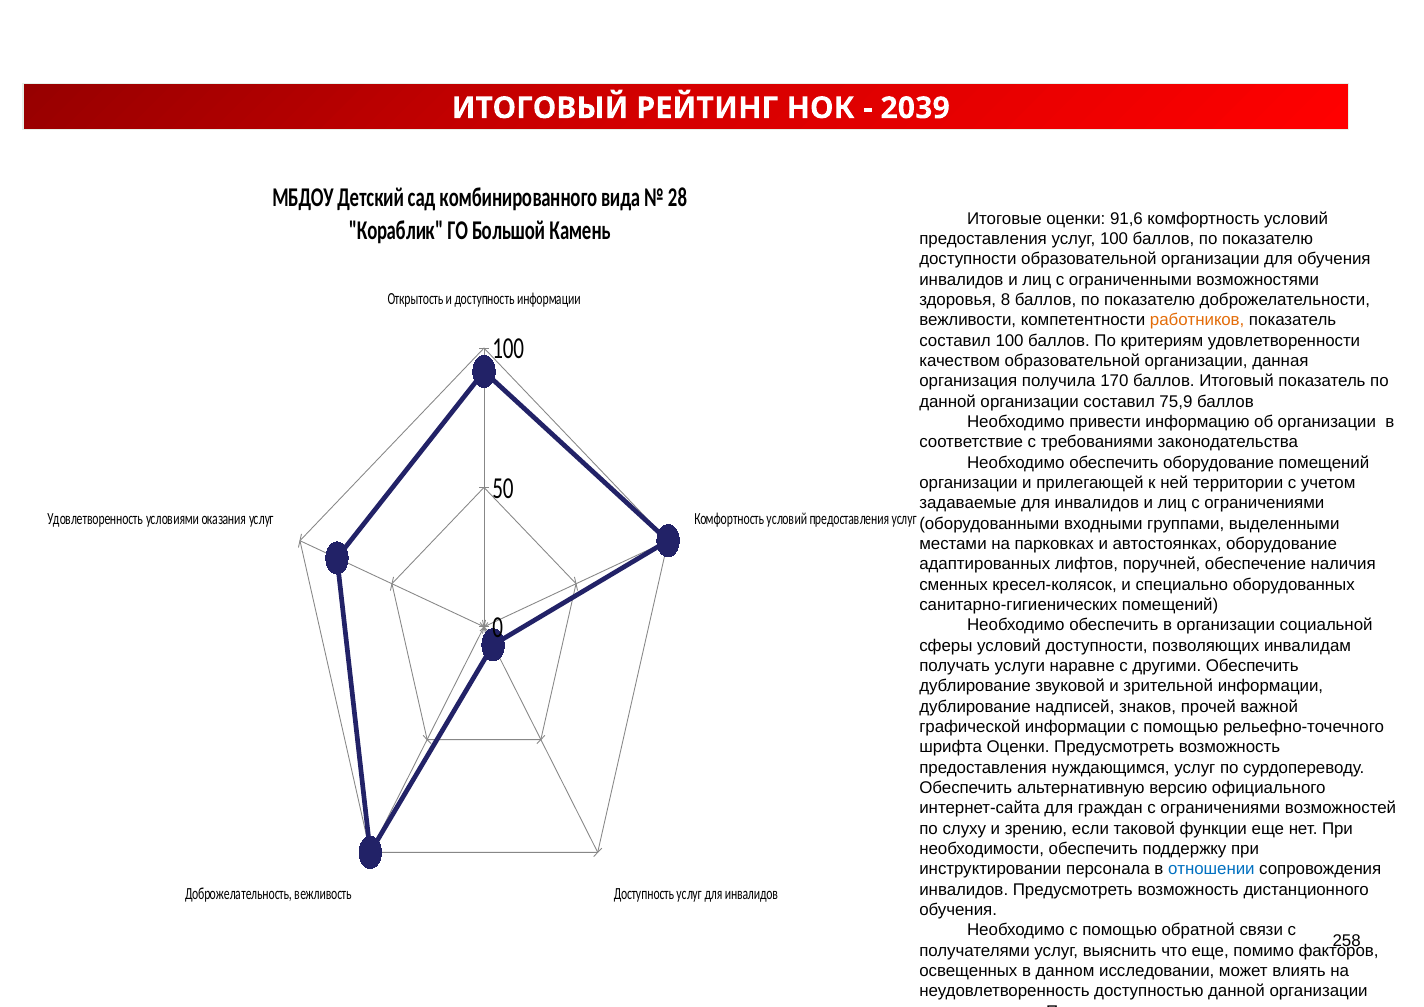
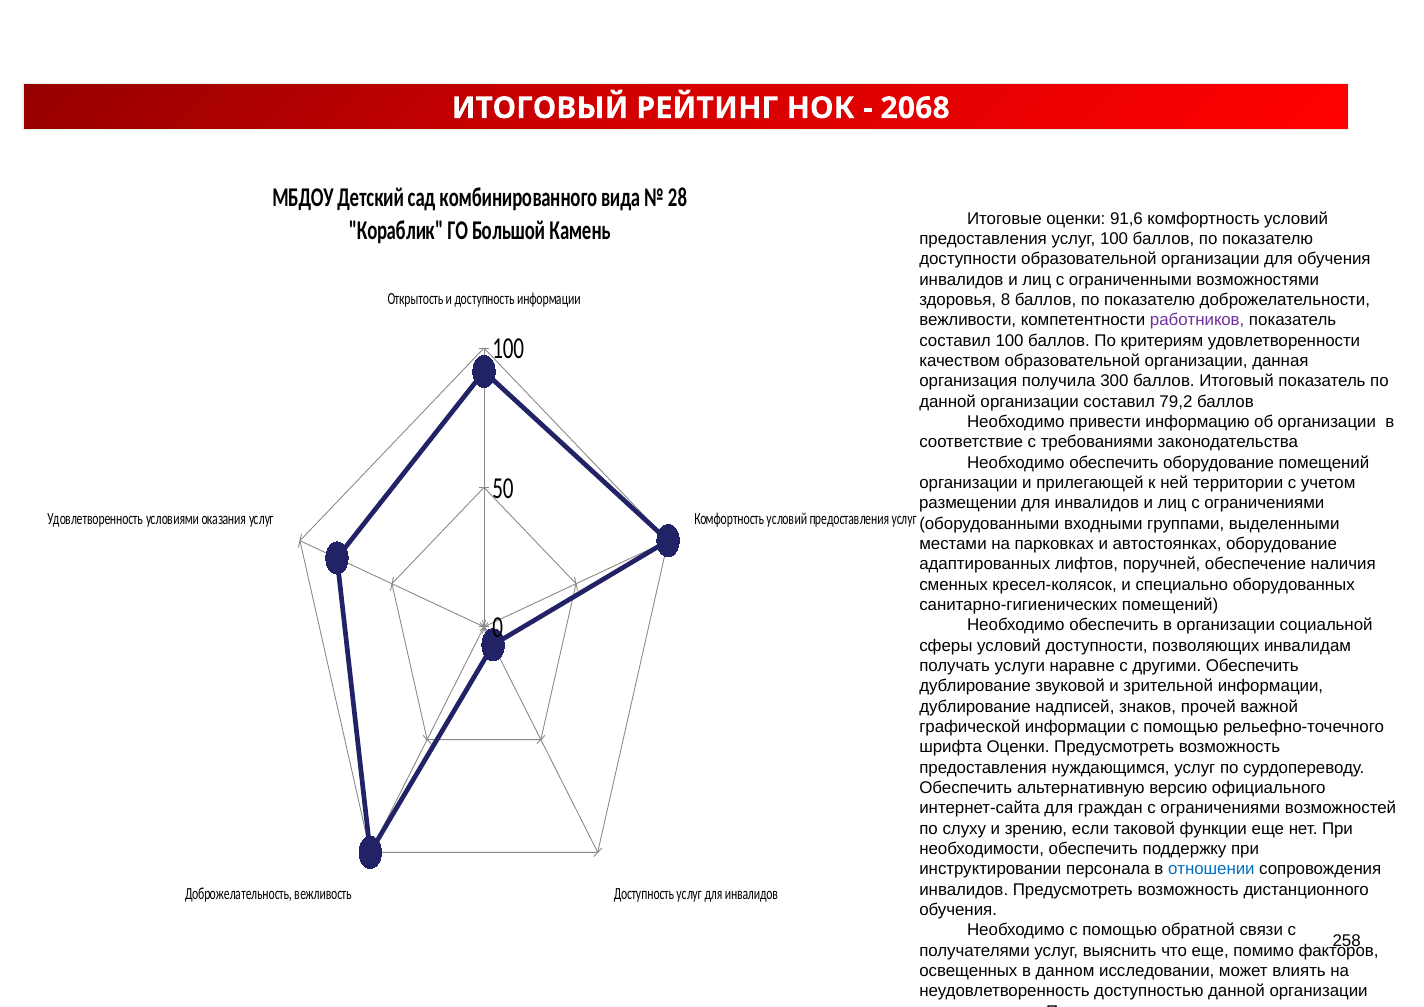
2039: 2039 -> 2068
работников colour: orange -> purple
170: 170 -> 300
75,9: 75,9 -> 79,2
задаваемые: задаваемые -> размещении
